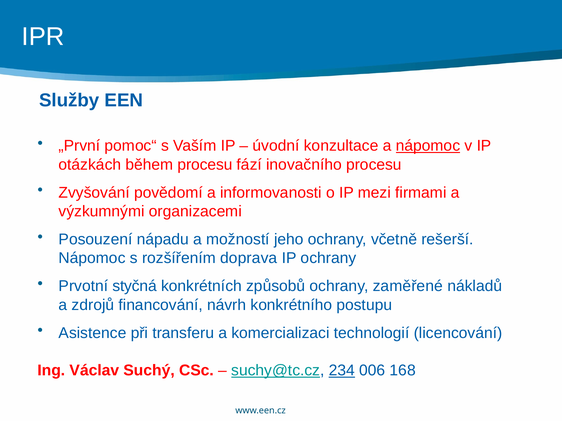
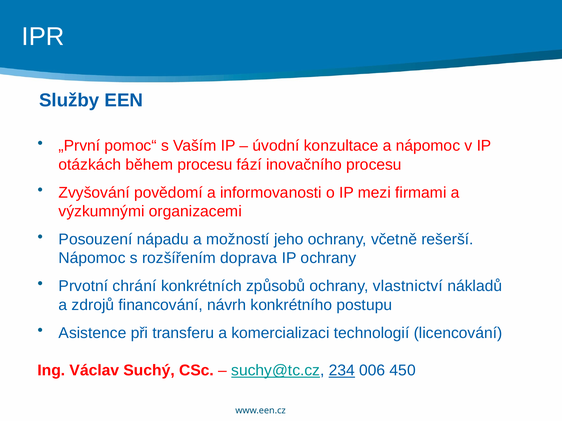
nápomoc at (428, 146) underline: present -> none
styčná: styčná -> chrání
zaměřené: zaměřené -> vlastnictví
168: 168 -> 450
